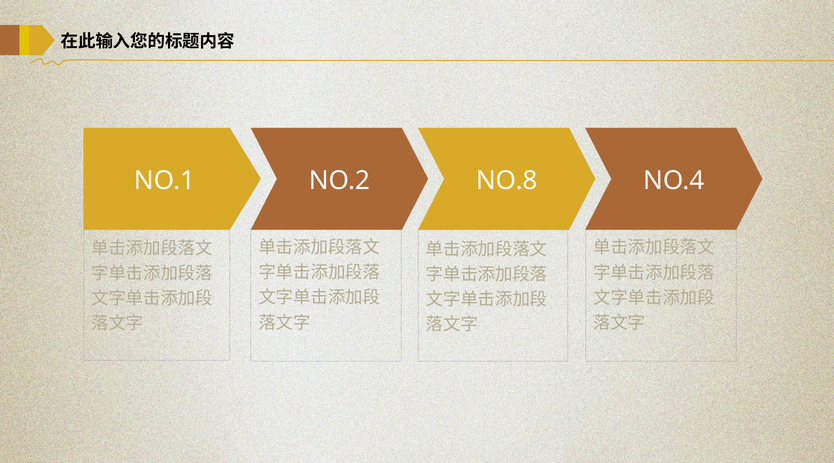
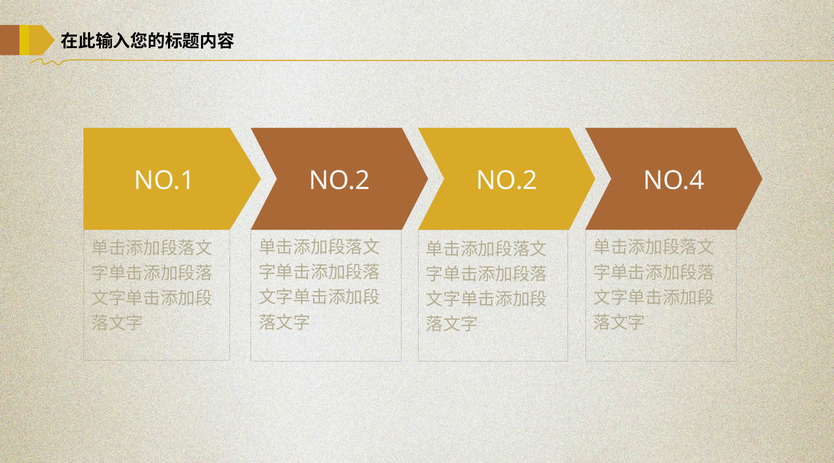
NO.1 NO.8: NO.8 -> NO.2
